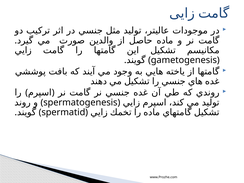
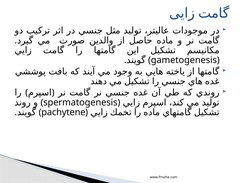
spermatid: spermatid -> pachytene
